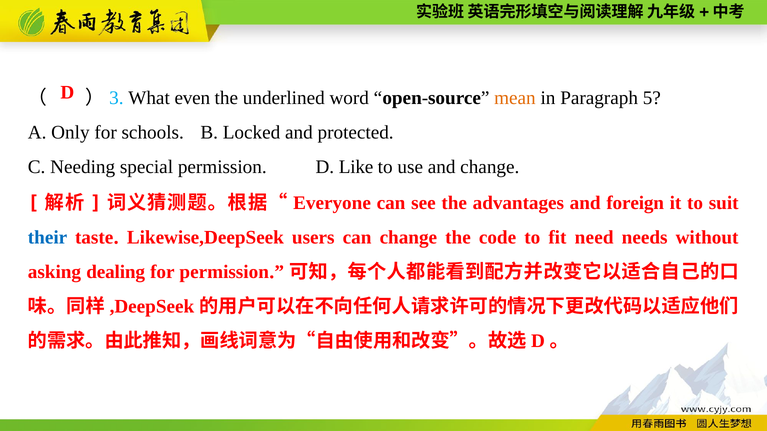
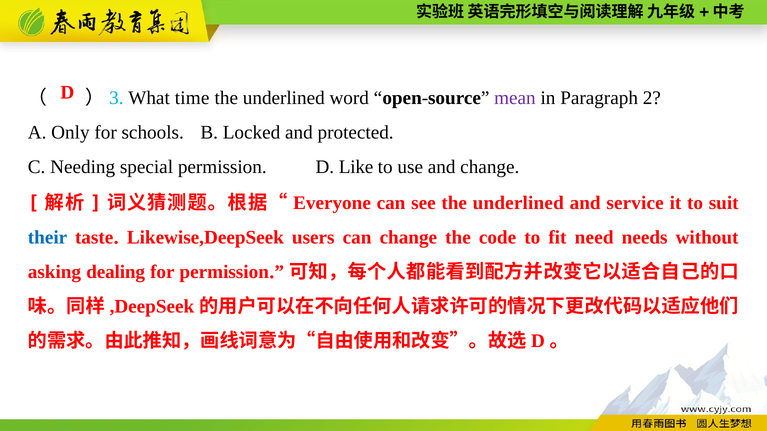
even: even -> time
mean colour: orange -> purple
5: 5 -> 2
see the advantages: advantages -> underlined
foreign: foreign -> service
